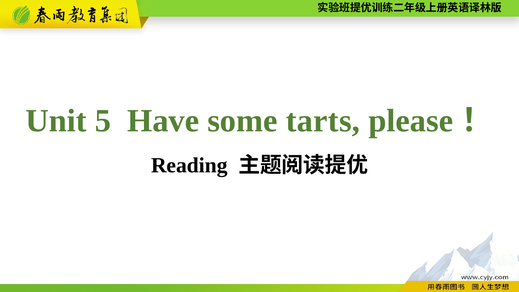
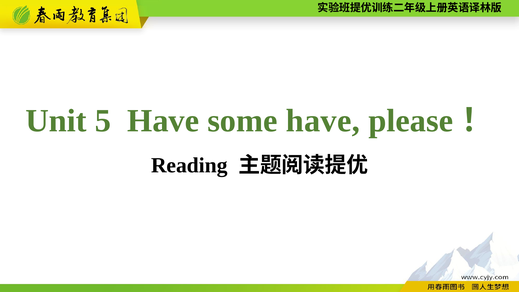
some tarts: tarts -> have
